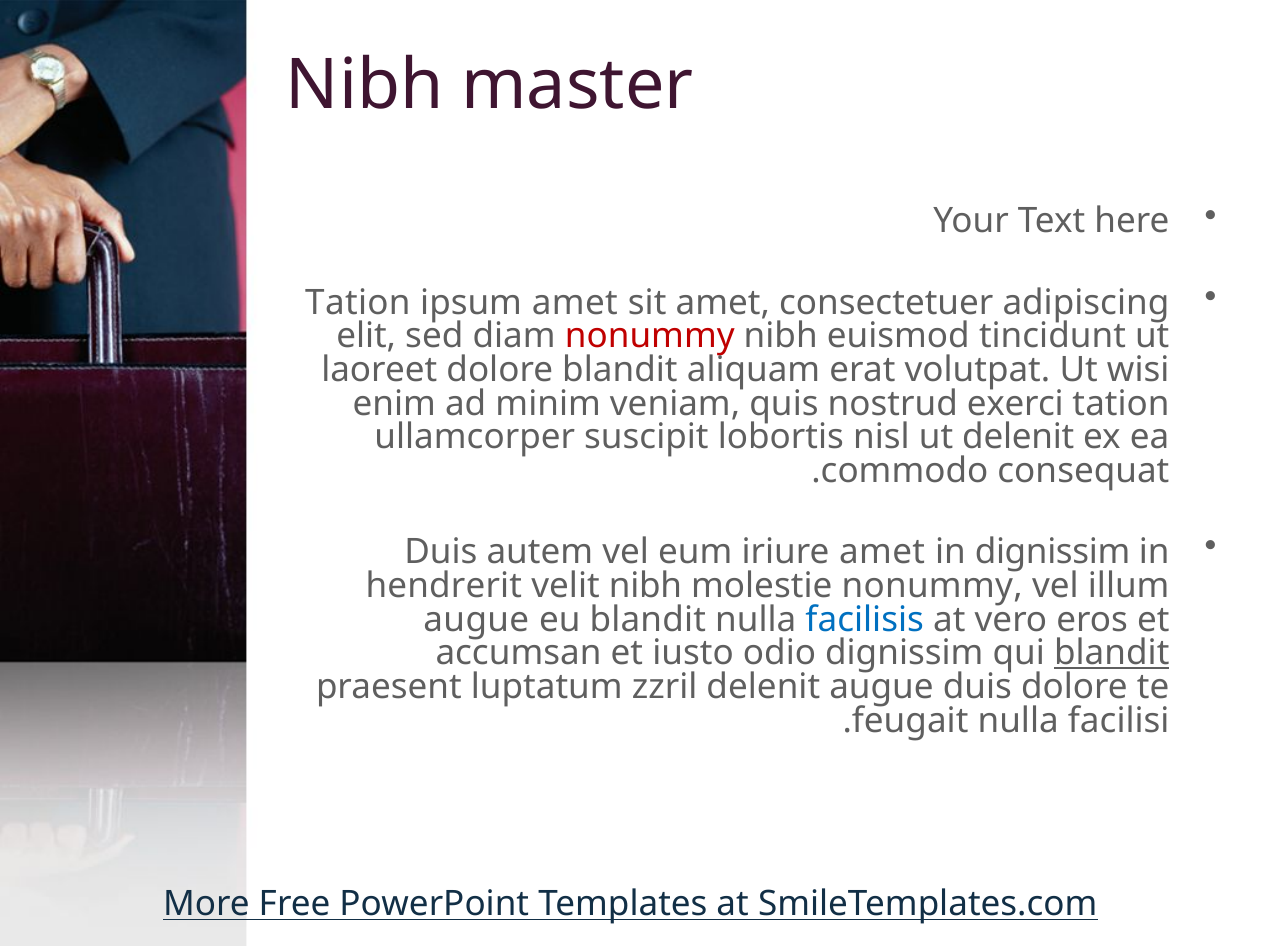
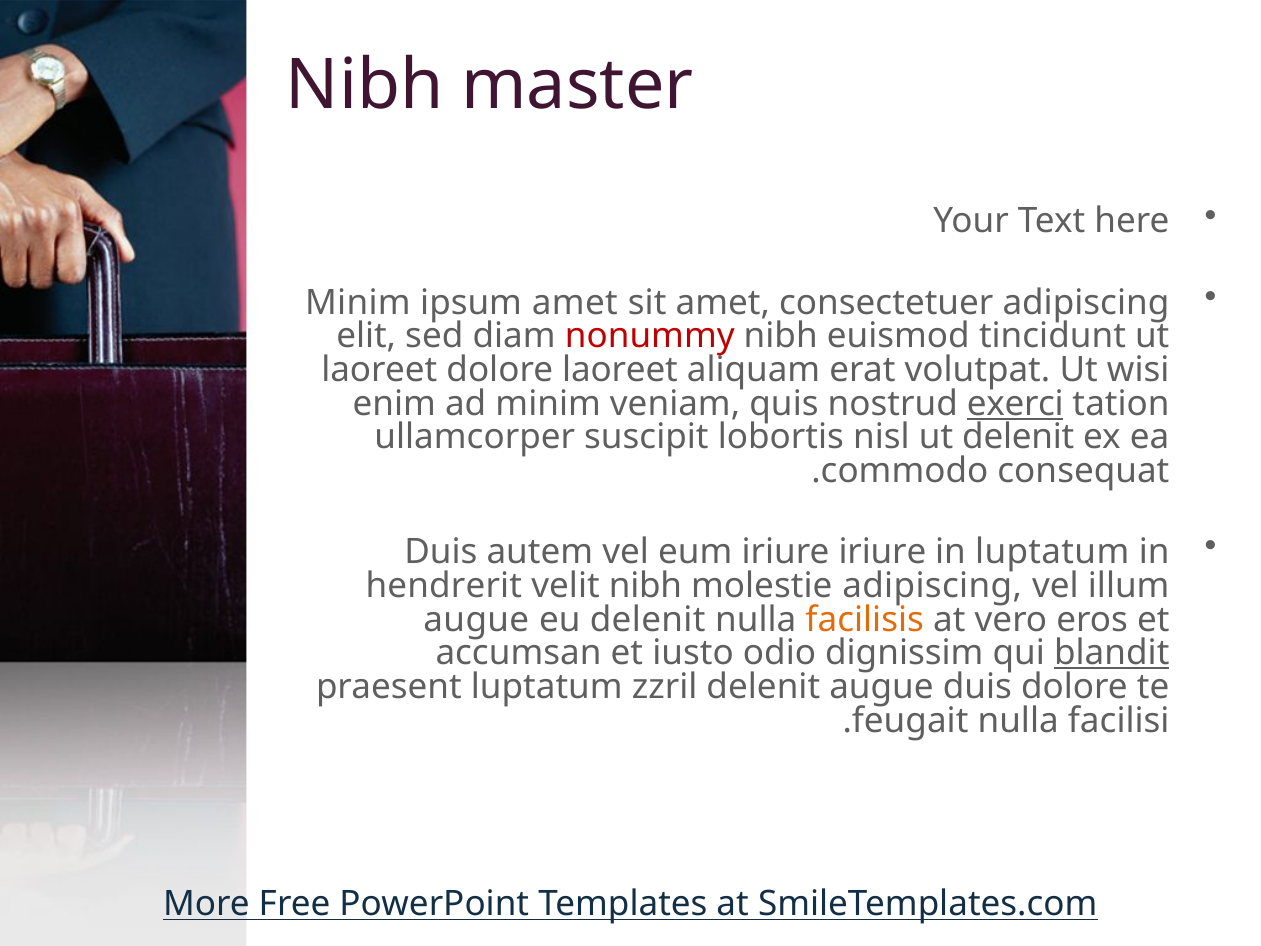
Tation at (358, 303): Tation -> Minim
dolore blandit: blandit -> laoreet
exerci underline: none -> present
iriure amet: amet -> iriure
in dignissim: dignissim -> luptatum
molestie nonummy: nonummy -> adipiscing
eu blandit: blandit -> delenit
facilisis colour: blue -> orange
